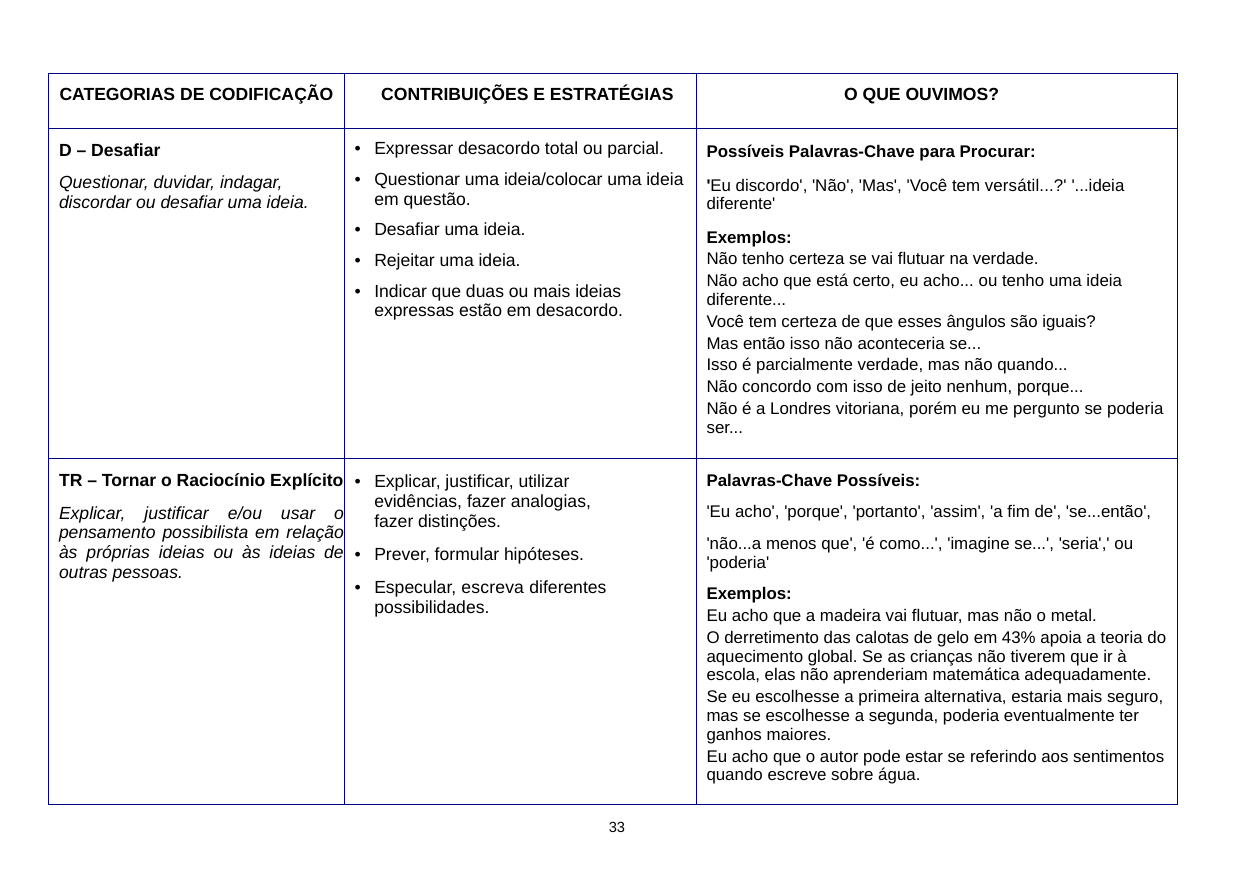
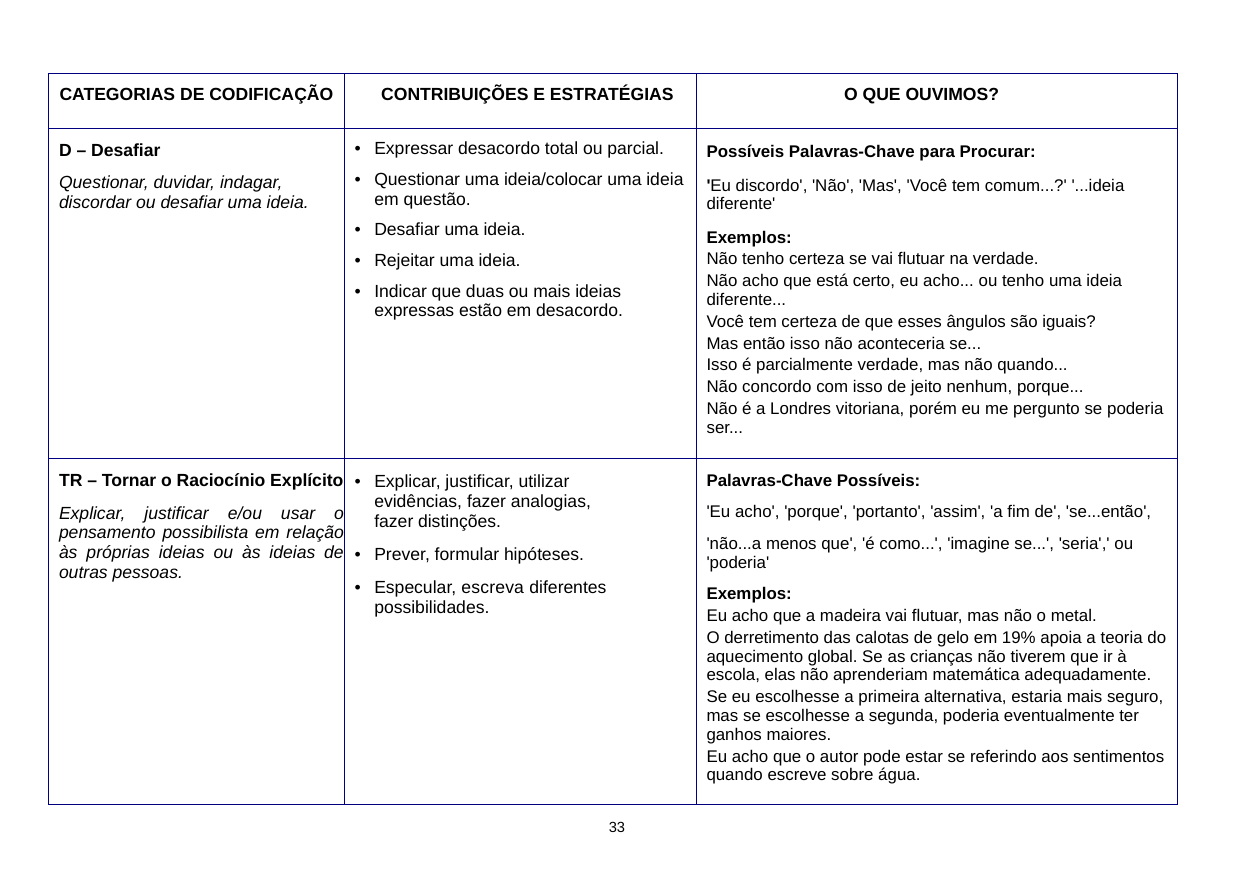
versátil: versátil -> comum
43%: 43% -> 19%
